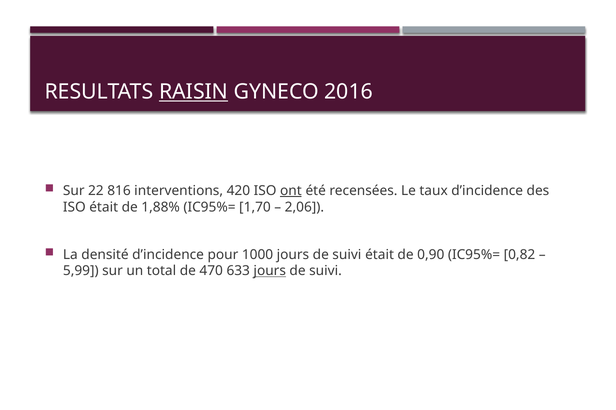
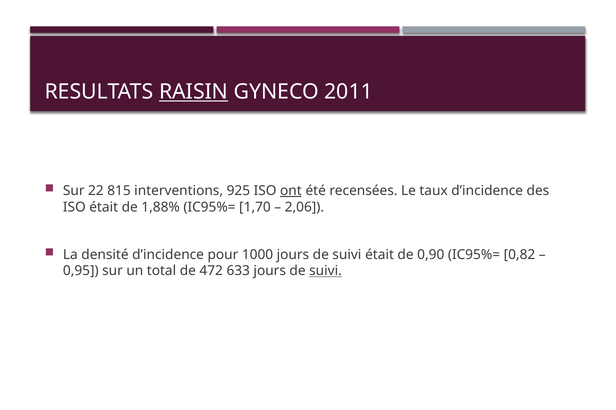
2016: 2016 -> 2011
816: 816 -> 815
420: 420 -> 925
5,99: 5,99 -> 0,95
470: 470 -> 472
jours at (270, 271) underline: present -> none
suivi at (326, 271) underline: none -> present
